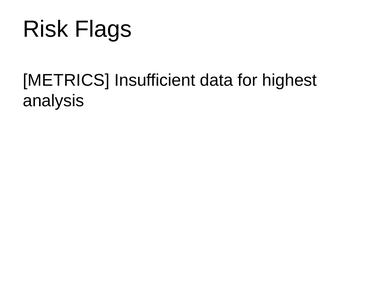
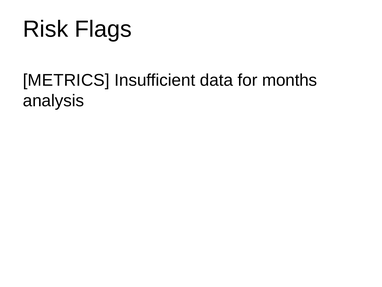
highest: highest -> months
